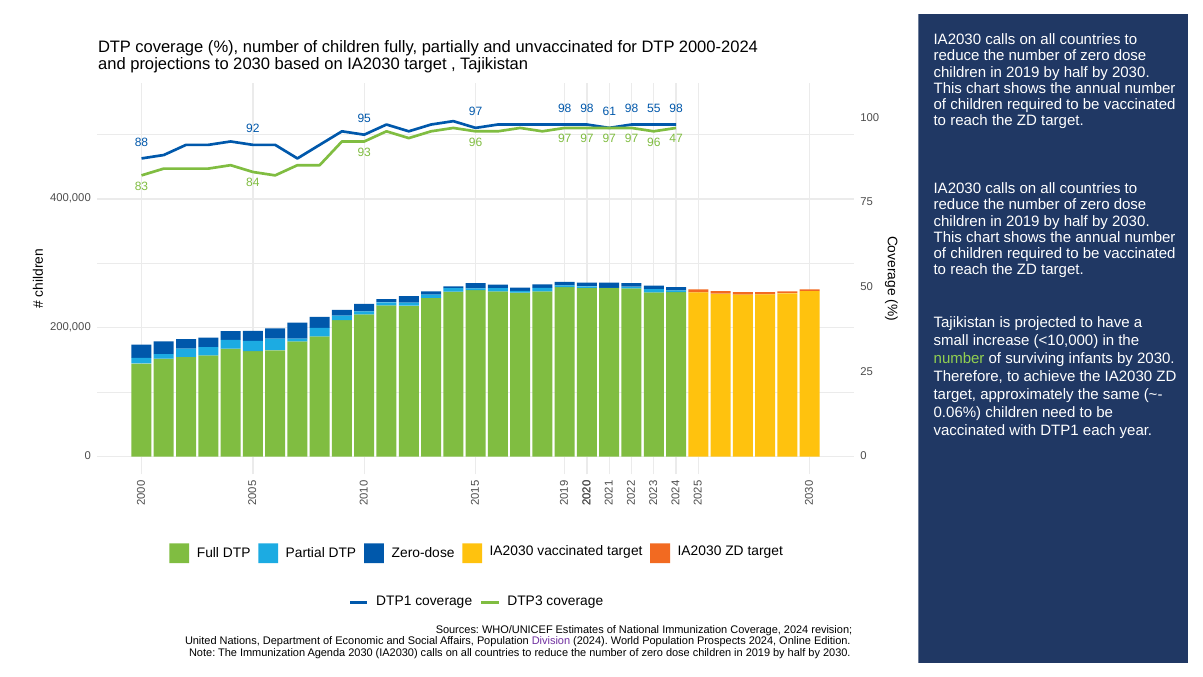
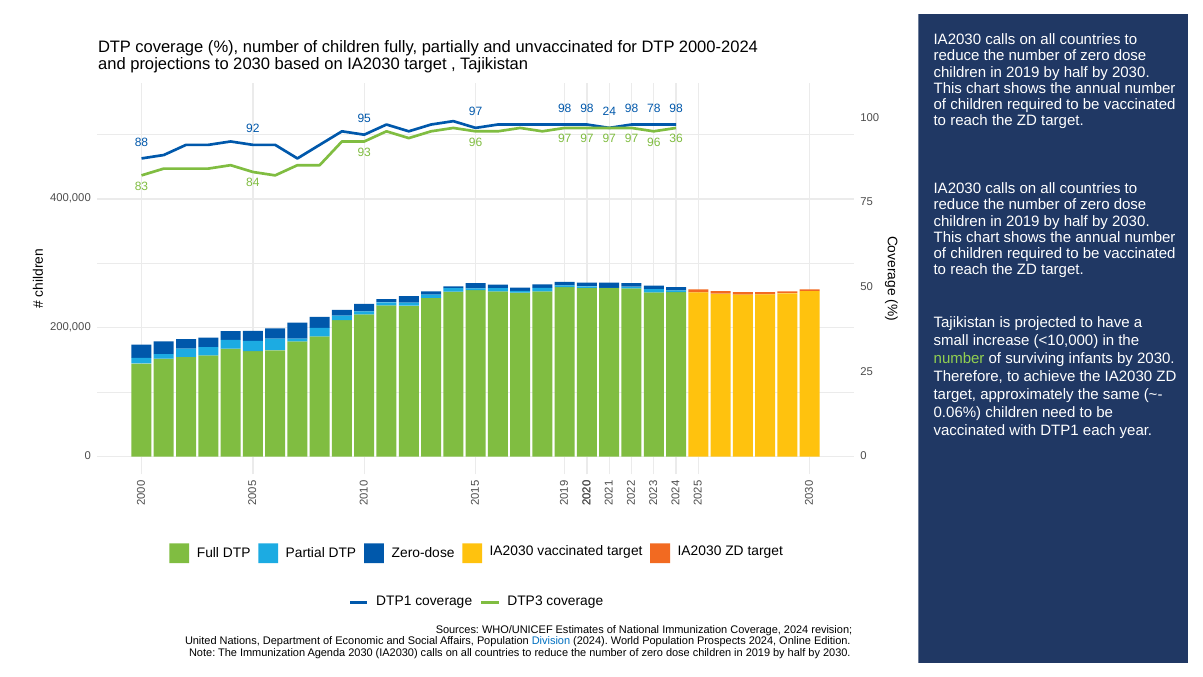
61: 61 -> 24
55: 55 -> 78
47: 47 -> 36
Division colour: purple -> blue
